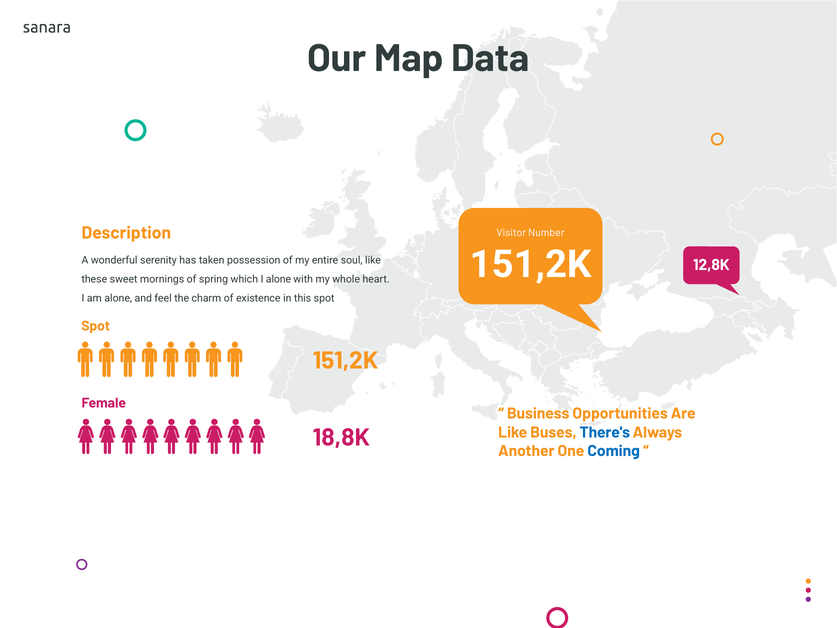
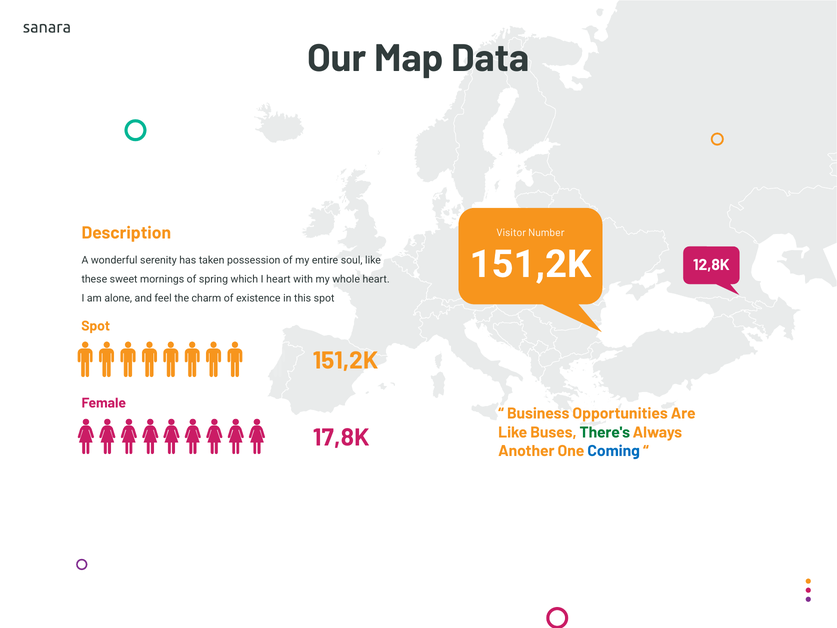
I alone: alone -> heart
There's colour: blue -> green
18,8K: 18,8K -> 17,8K
